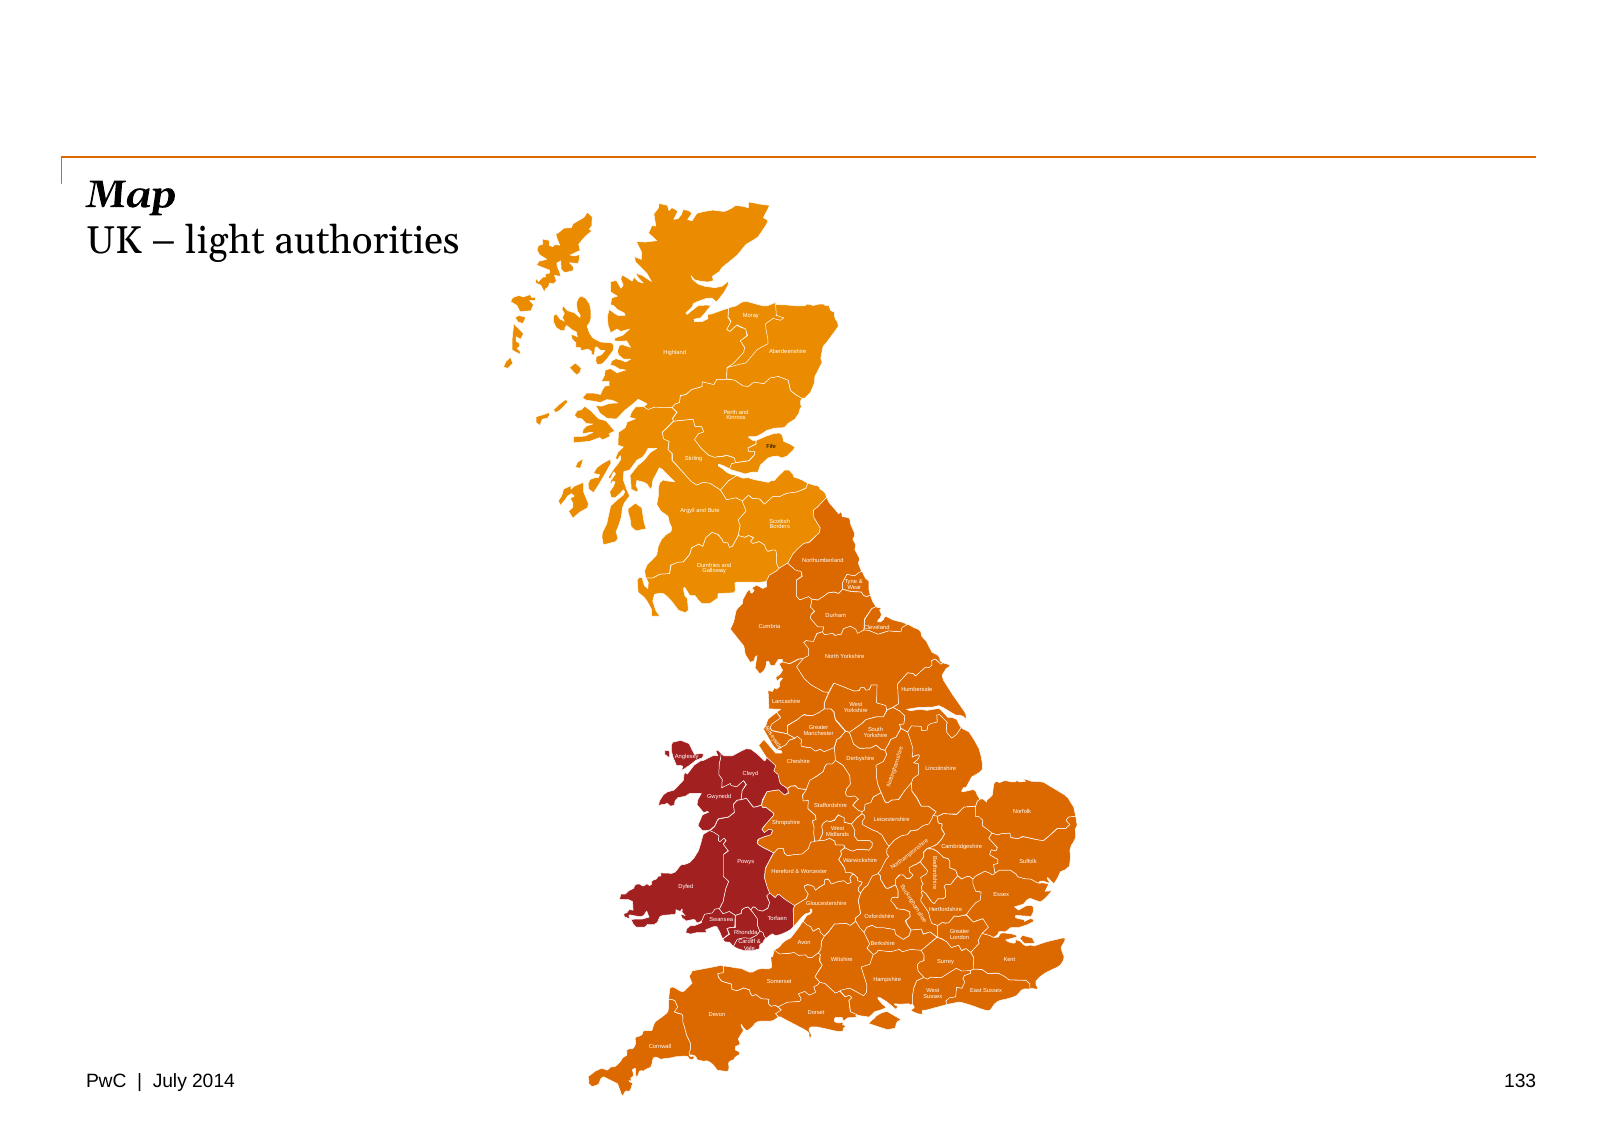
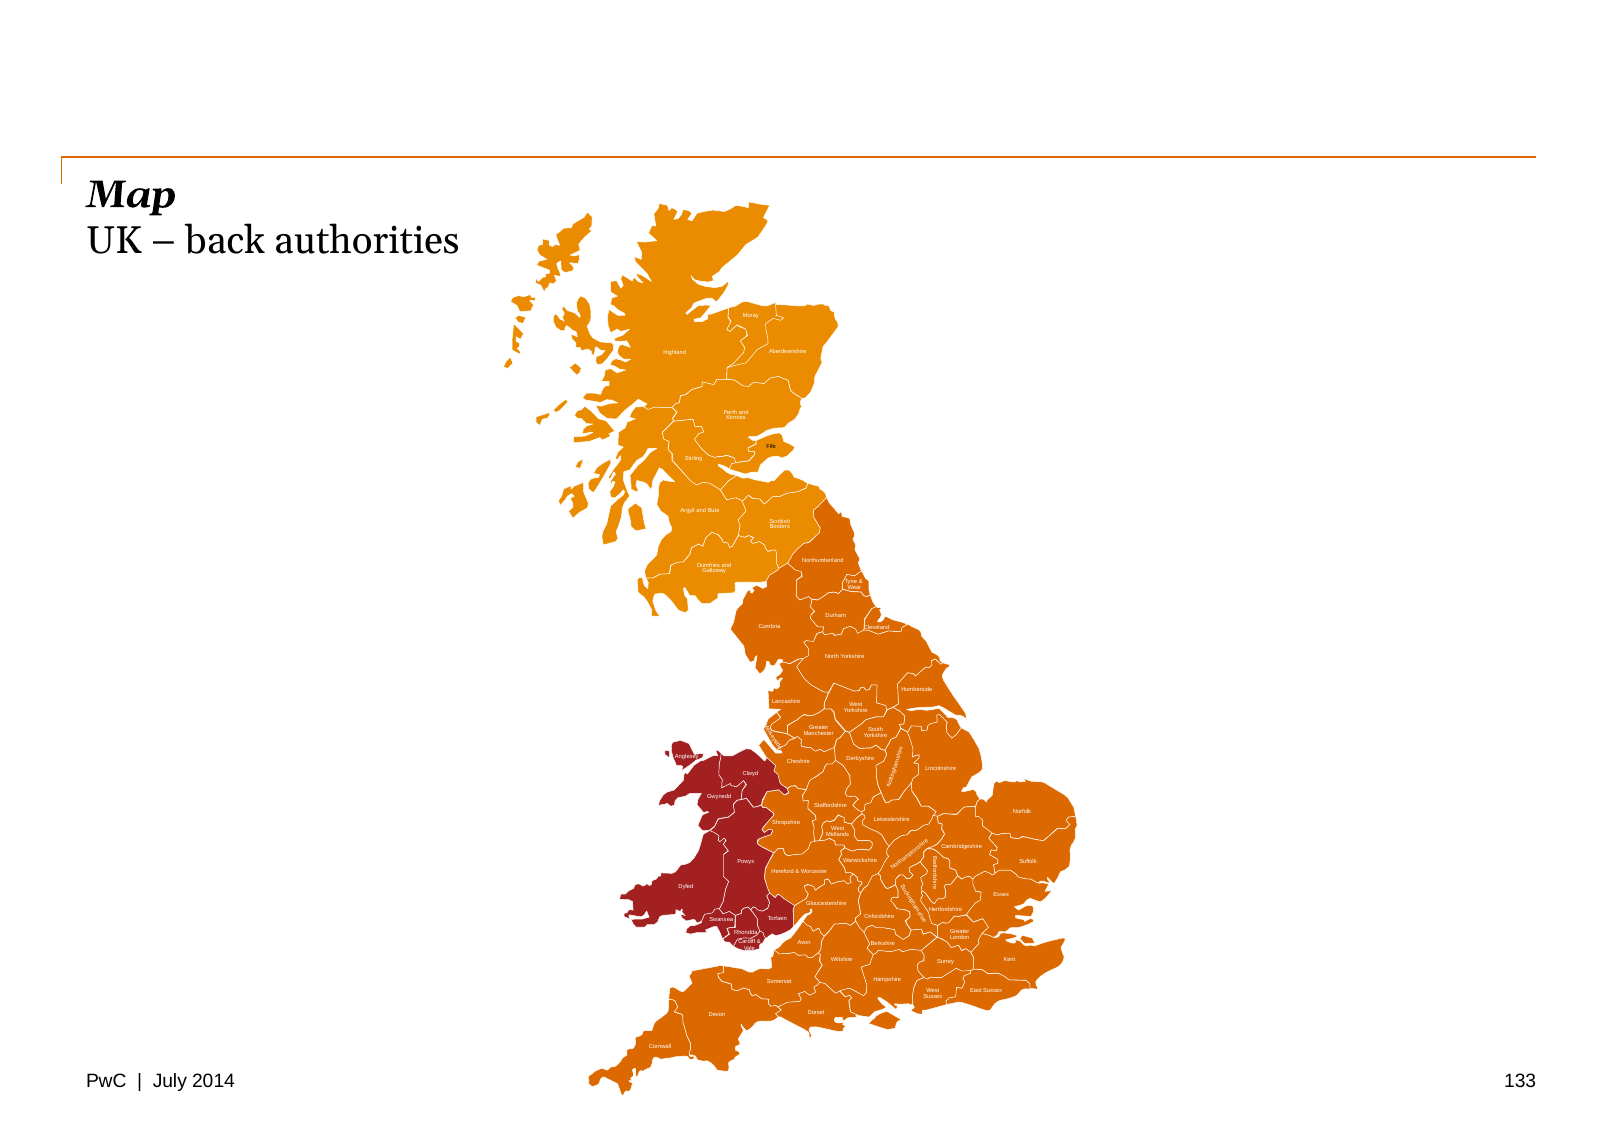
light: light -> back
